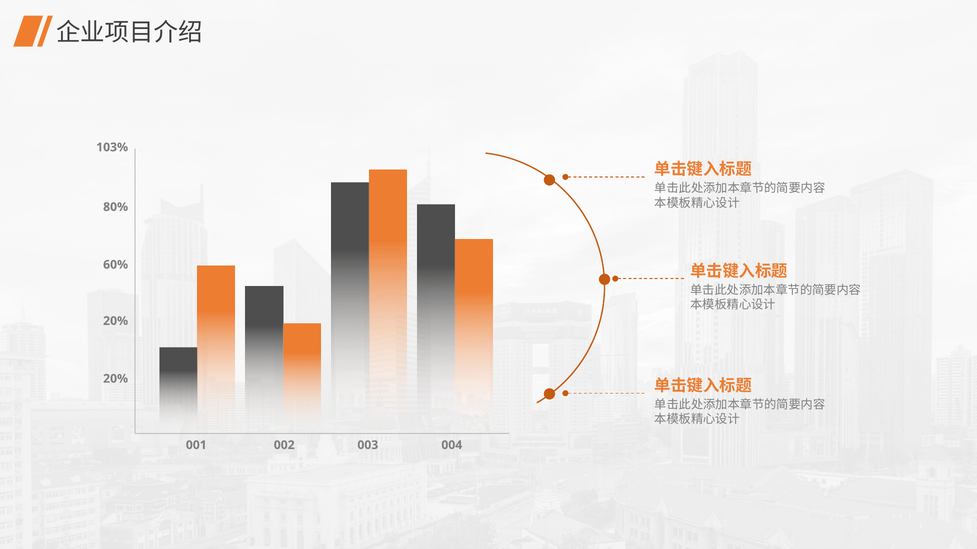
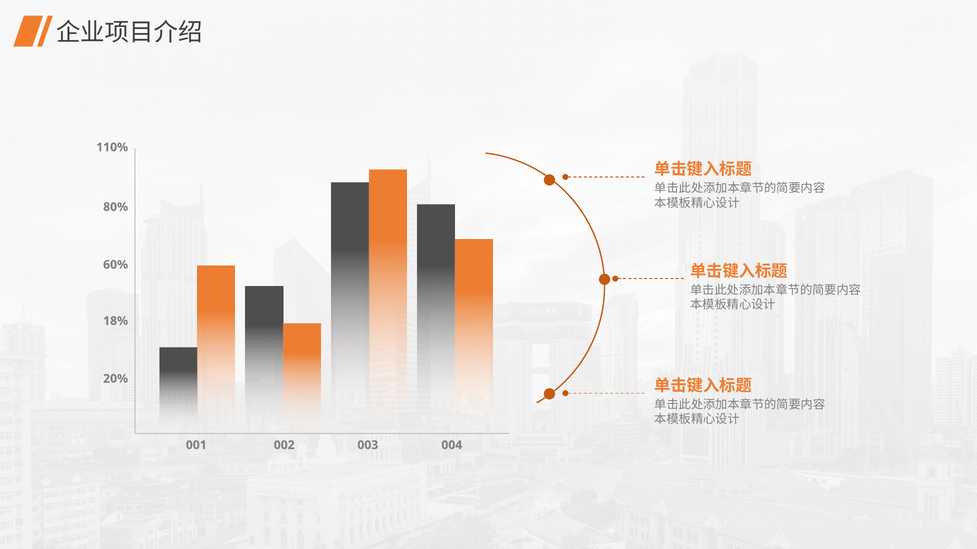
103%: 103% -> 110%
20% at (116, 321): 20% -> 18%
